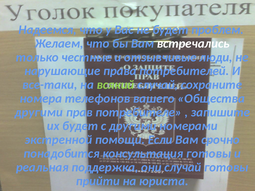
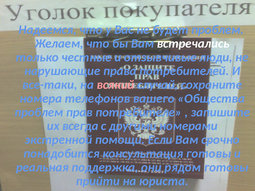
всякий colour: light green -> pink
другими at (39, 112): другими -> проблем
их будет: будет -> всегда
они случай: случай -> рядом
